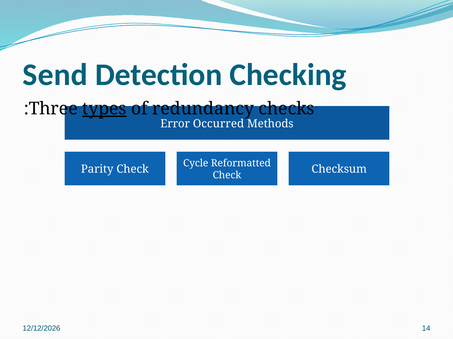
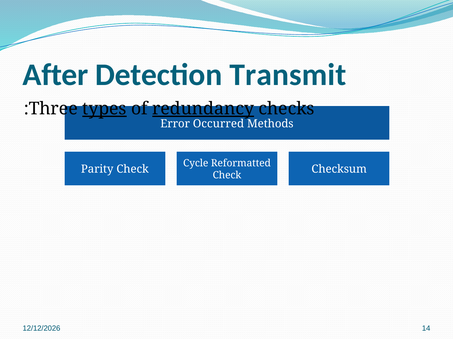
Send: Send -> After
Checking: Checking -> Transmit
redundancy underline: none -> present
